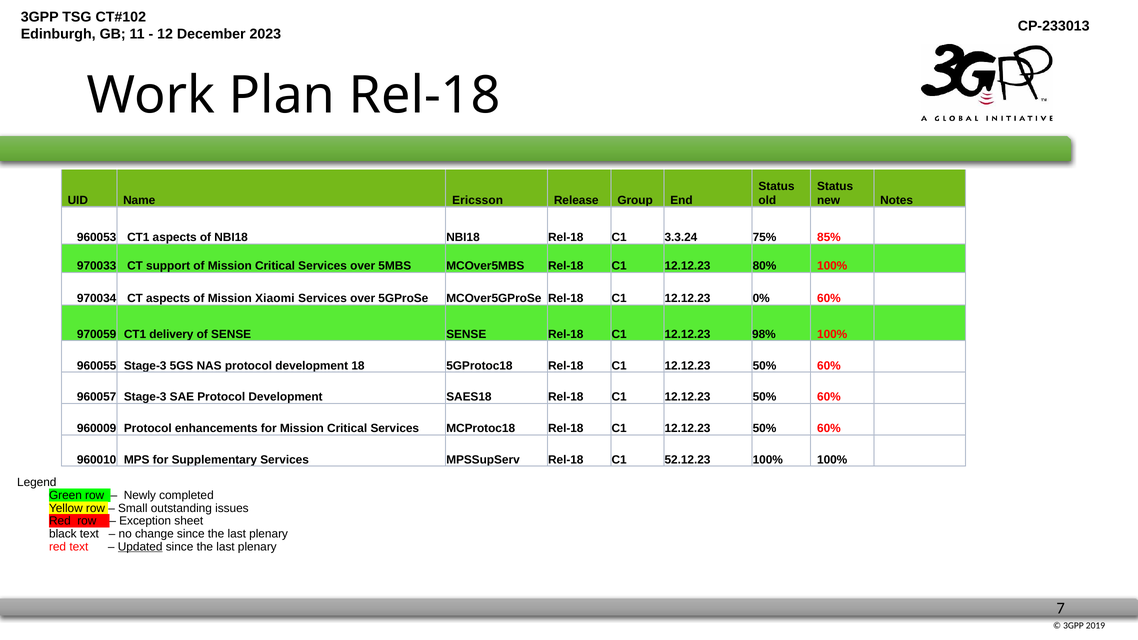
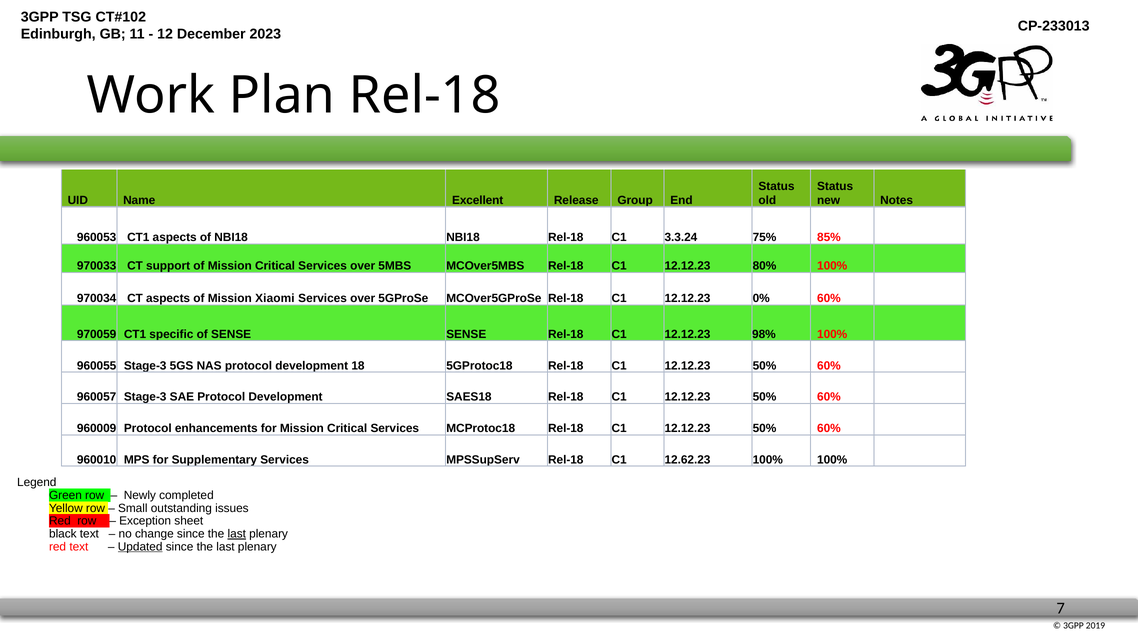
Ericsson: Ericsson -> Excellent
delivery: delivery -> specific
52.12.23: 52.12.23 -> 12.62.23
last at (237, 534) underline: none -> present
